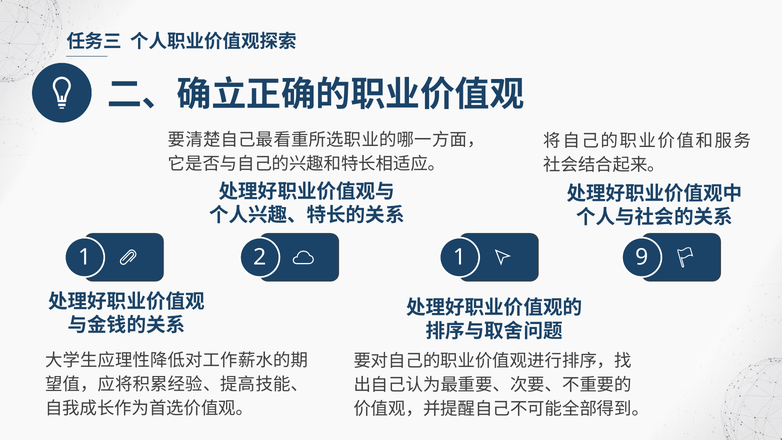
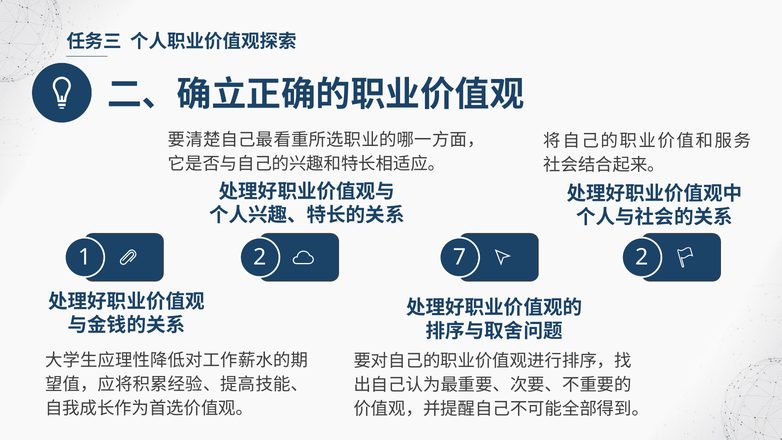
1 1: 1 -> 7
2 9: 9 -> 2
